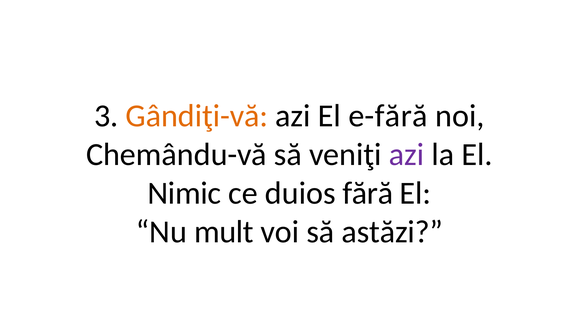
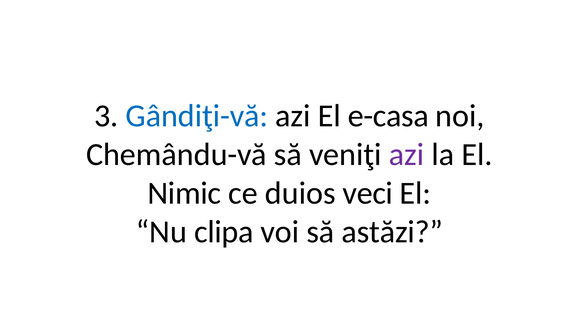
Gândiţi-vă colour: orange -> blue
e-fără: e-fără -> e-casa
fără: fără -> veci
mult: mult -> clipa
